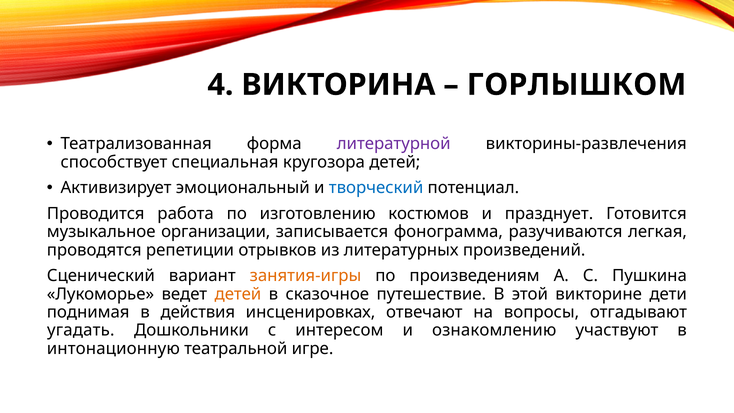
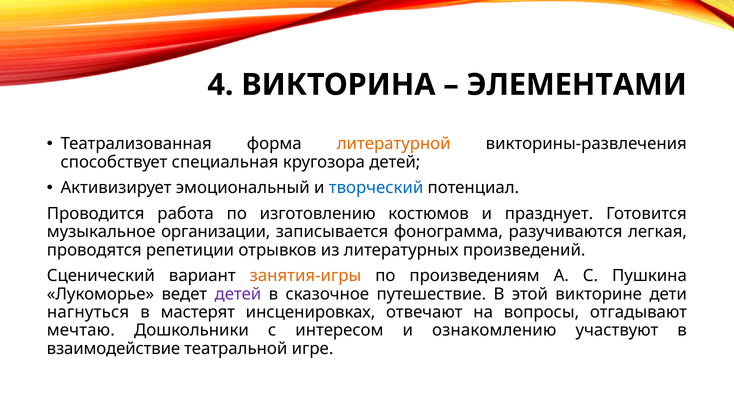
ГОРЛЫШКОМ: ГОРЛЫШКОМ -> ЭЛЕМЕНТАМИ
литературной colour: purple -> orange
детей at (238, 294) colour: orange -> purple
поднимая: поднимая -> нагнуться
действия: действия -> мастерят
угадать: угадать -> мечтаю
интонационную: интонационную -> взаимодействие
